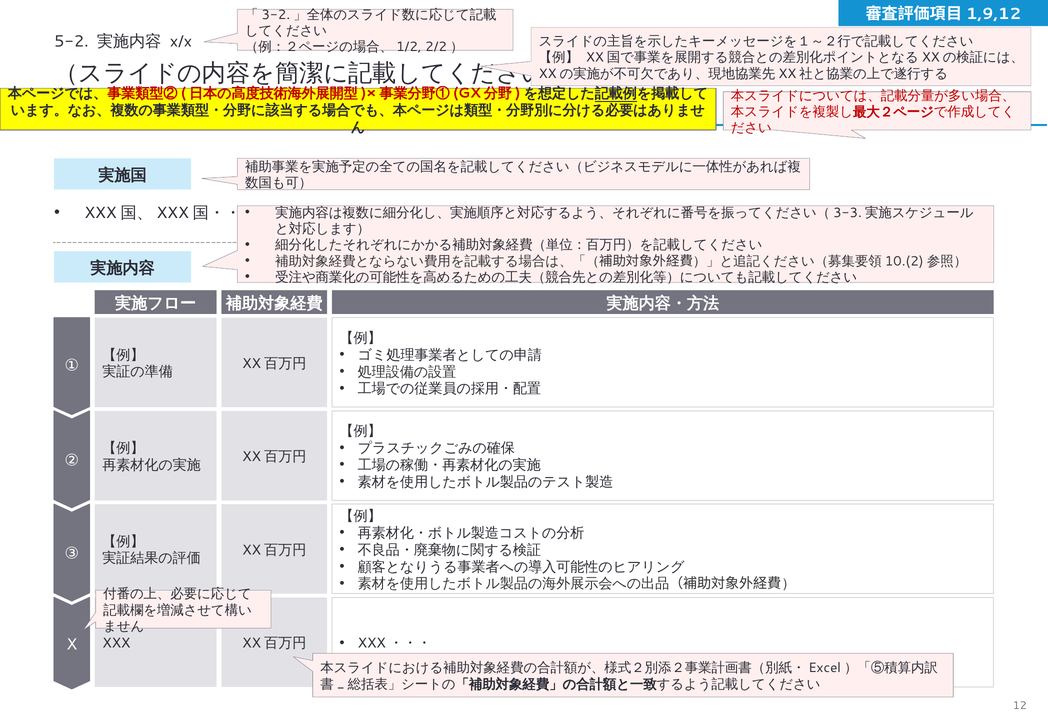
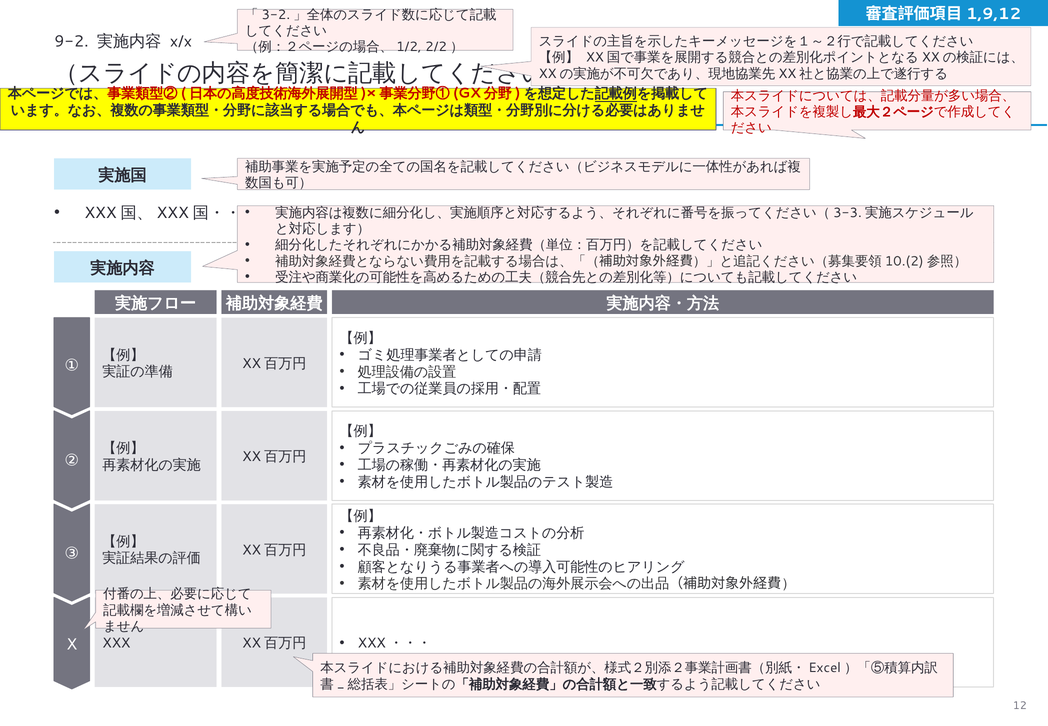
5-2: 5-2 -> 9-2
